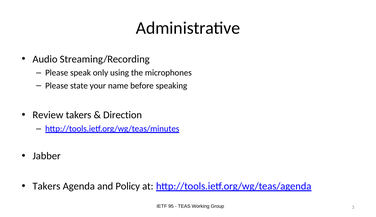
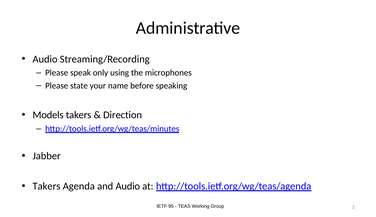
Review: Review -> Models
and Policy: Policy -> Audio
